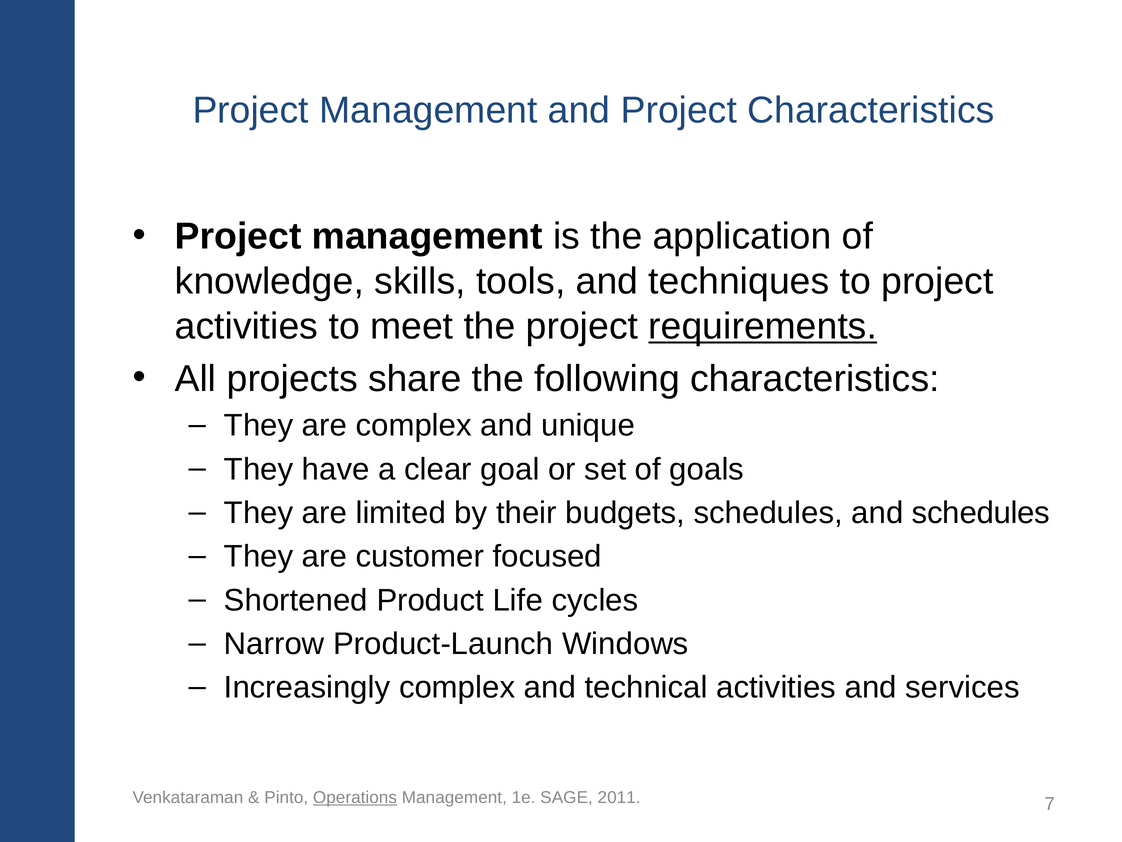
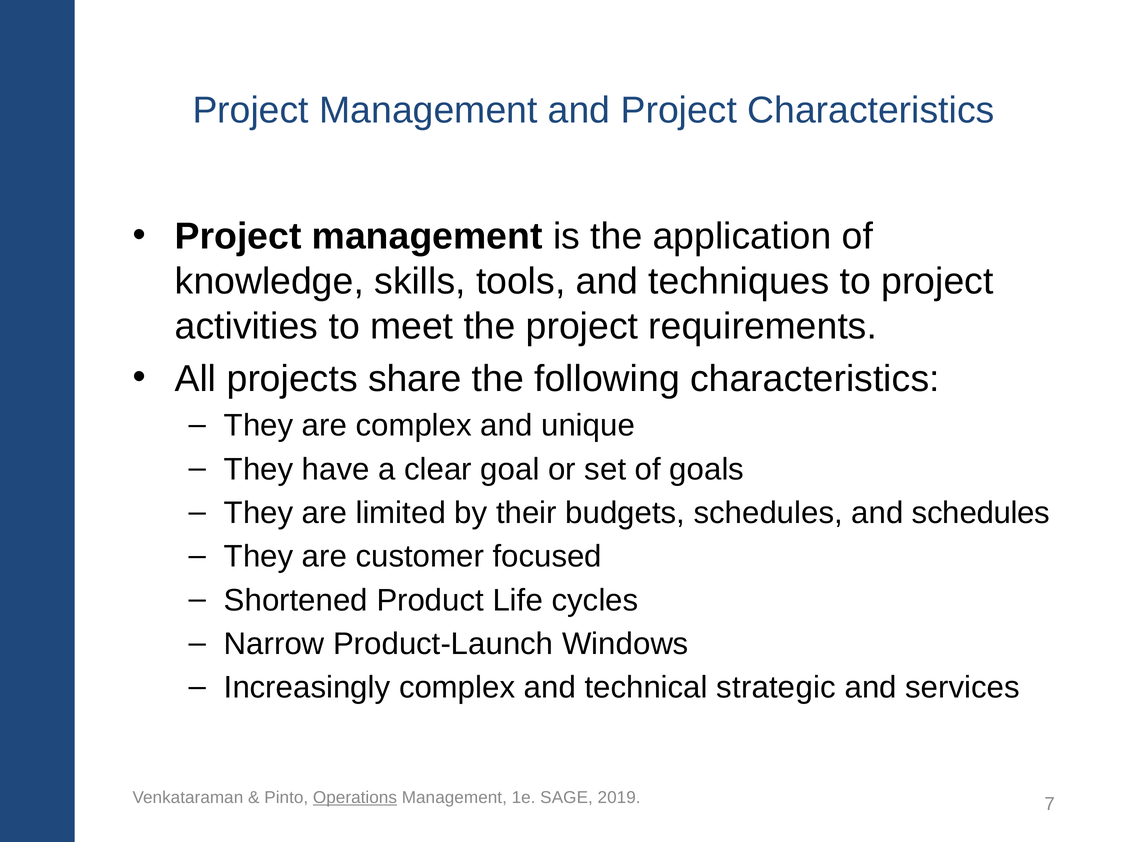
requirements underline: present -> none
technical activities: activities -> strategic
2011: 2011 -> 2019
